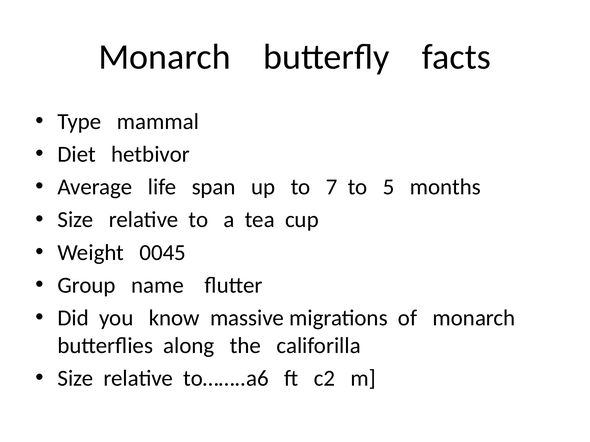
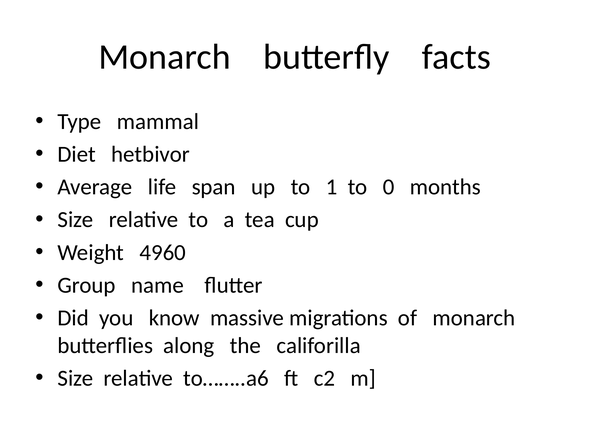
7: 7 -> 1
5: 5 -> 0
0045: 0045 -> 4960
